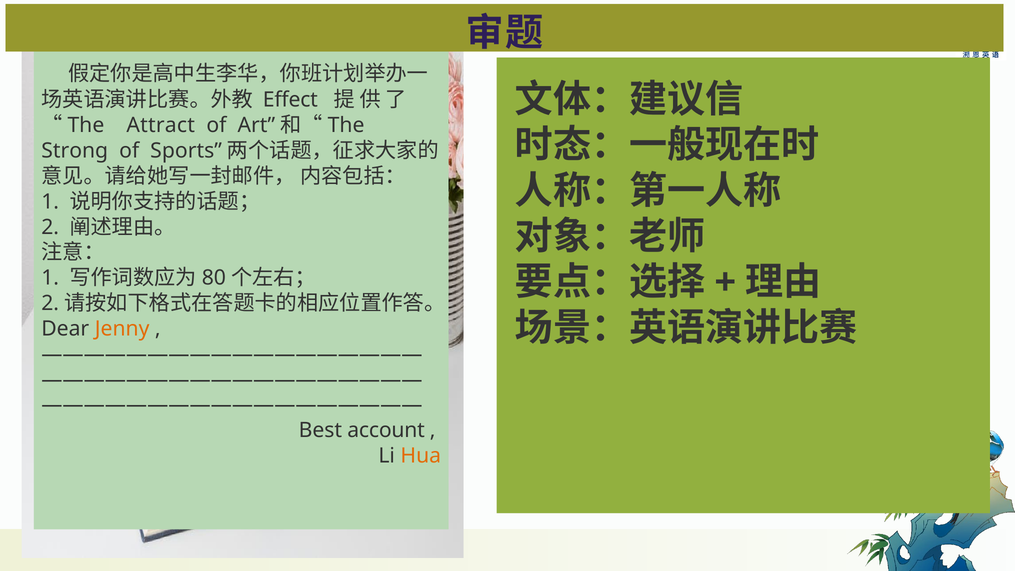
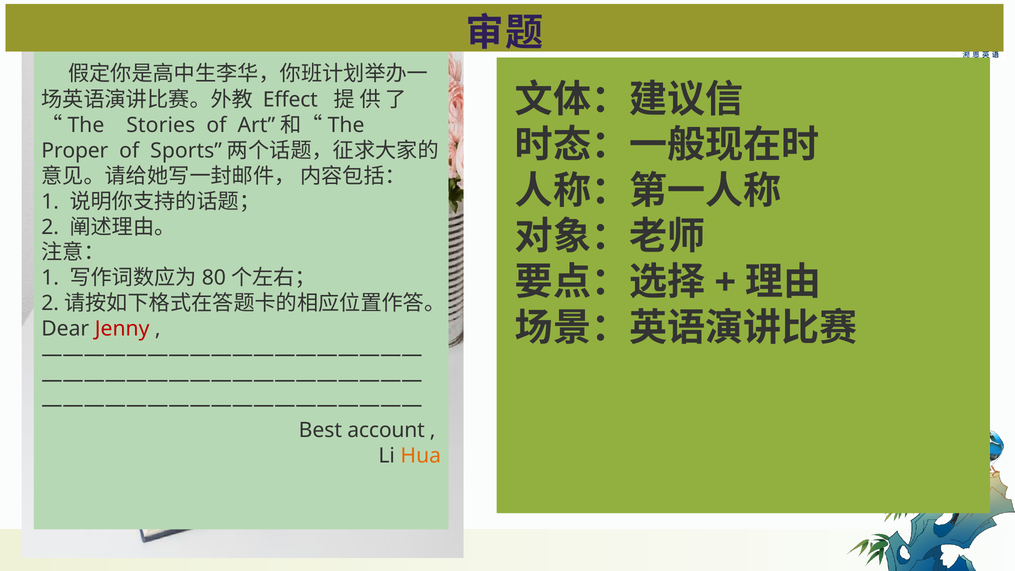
Attract: Attract -> Stories
Strong: Strong -> Proper
Jenny colour: orange -> red
